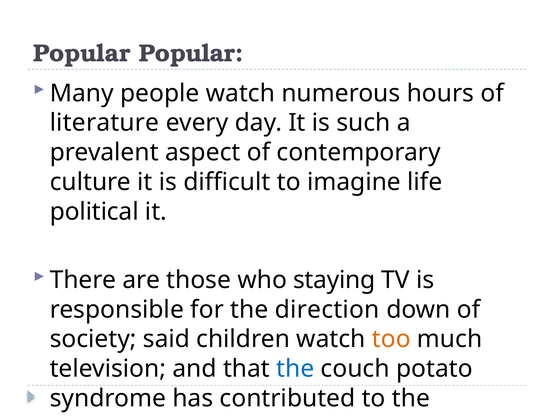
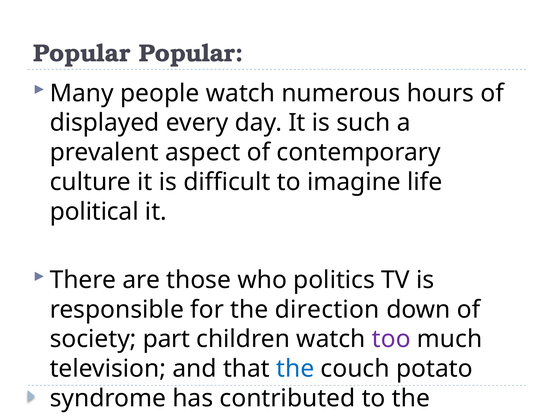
literature: literature -> displayed
staying: staying -> politics
said: said -> part
too colour: orange -> purple
